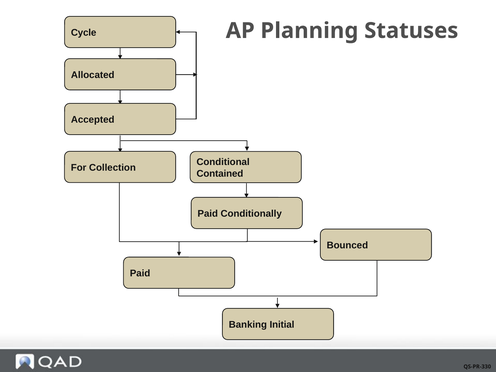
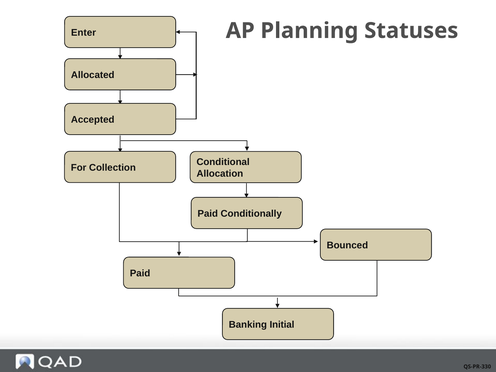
Cycle: Cycle -> Enter
Contained: Contained -> Allocation
